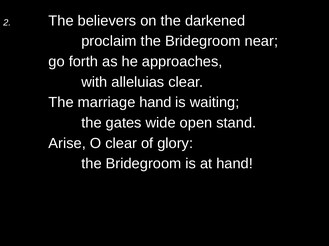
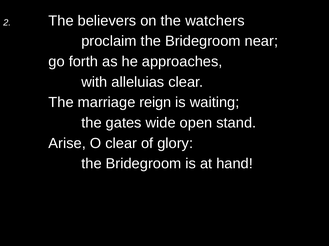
darkened: darkened -> watchers
marriage hand: hand -> reign
